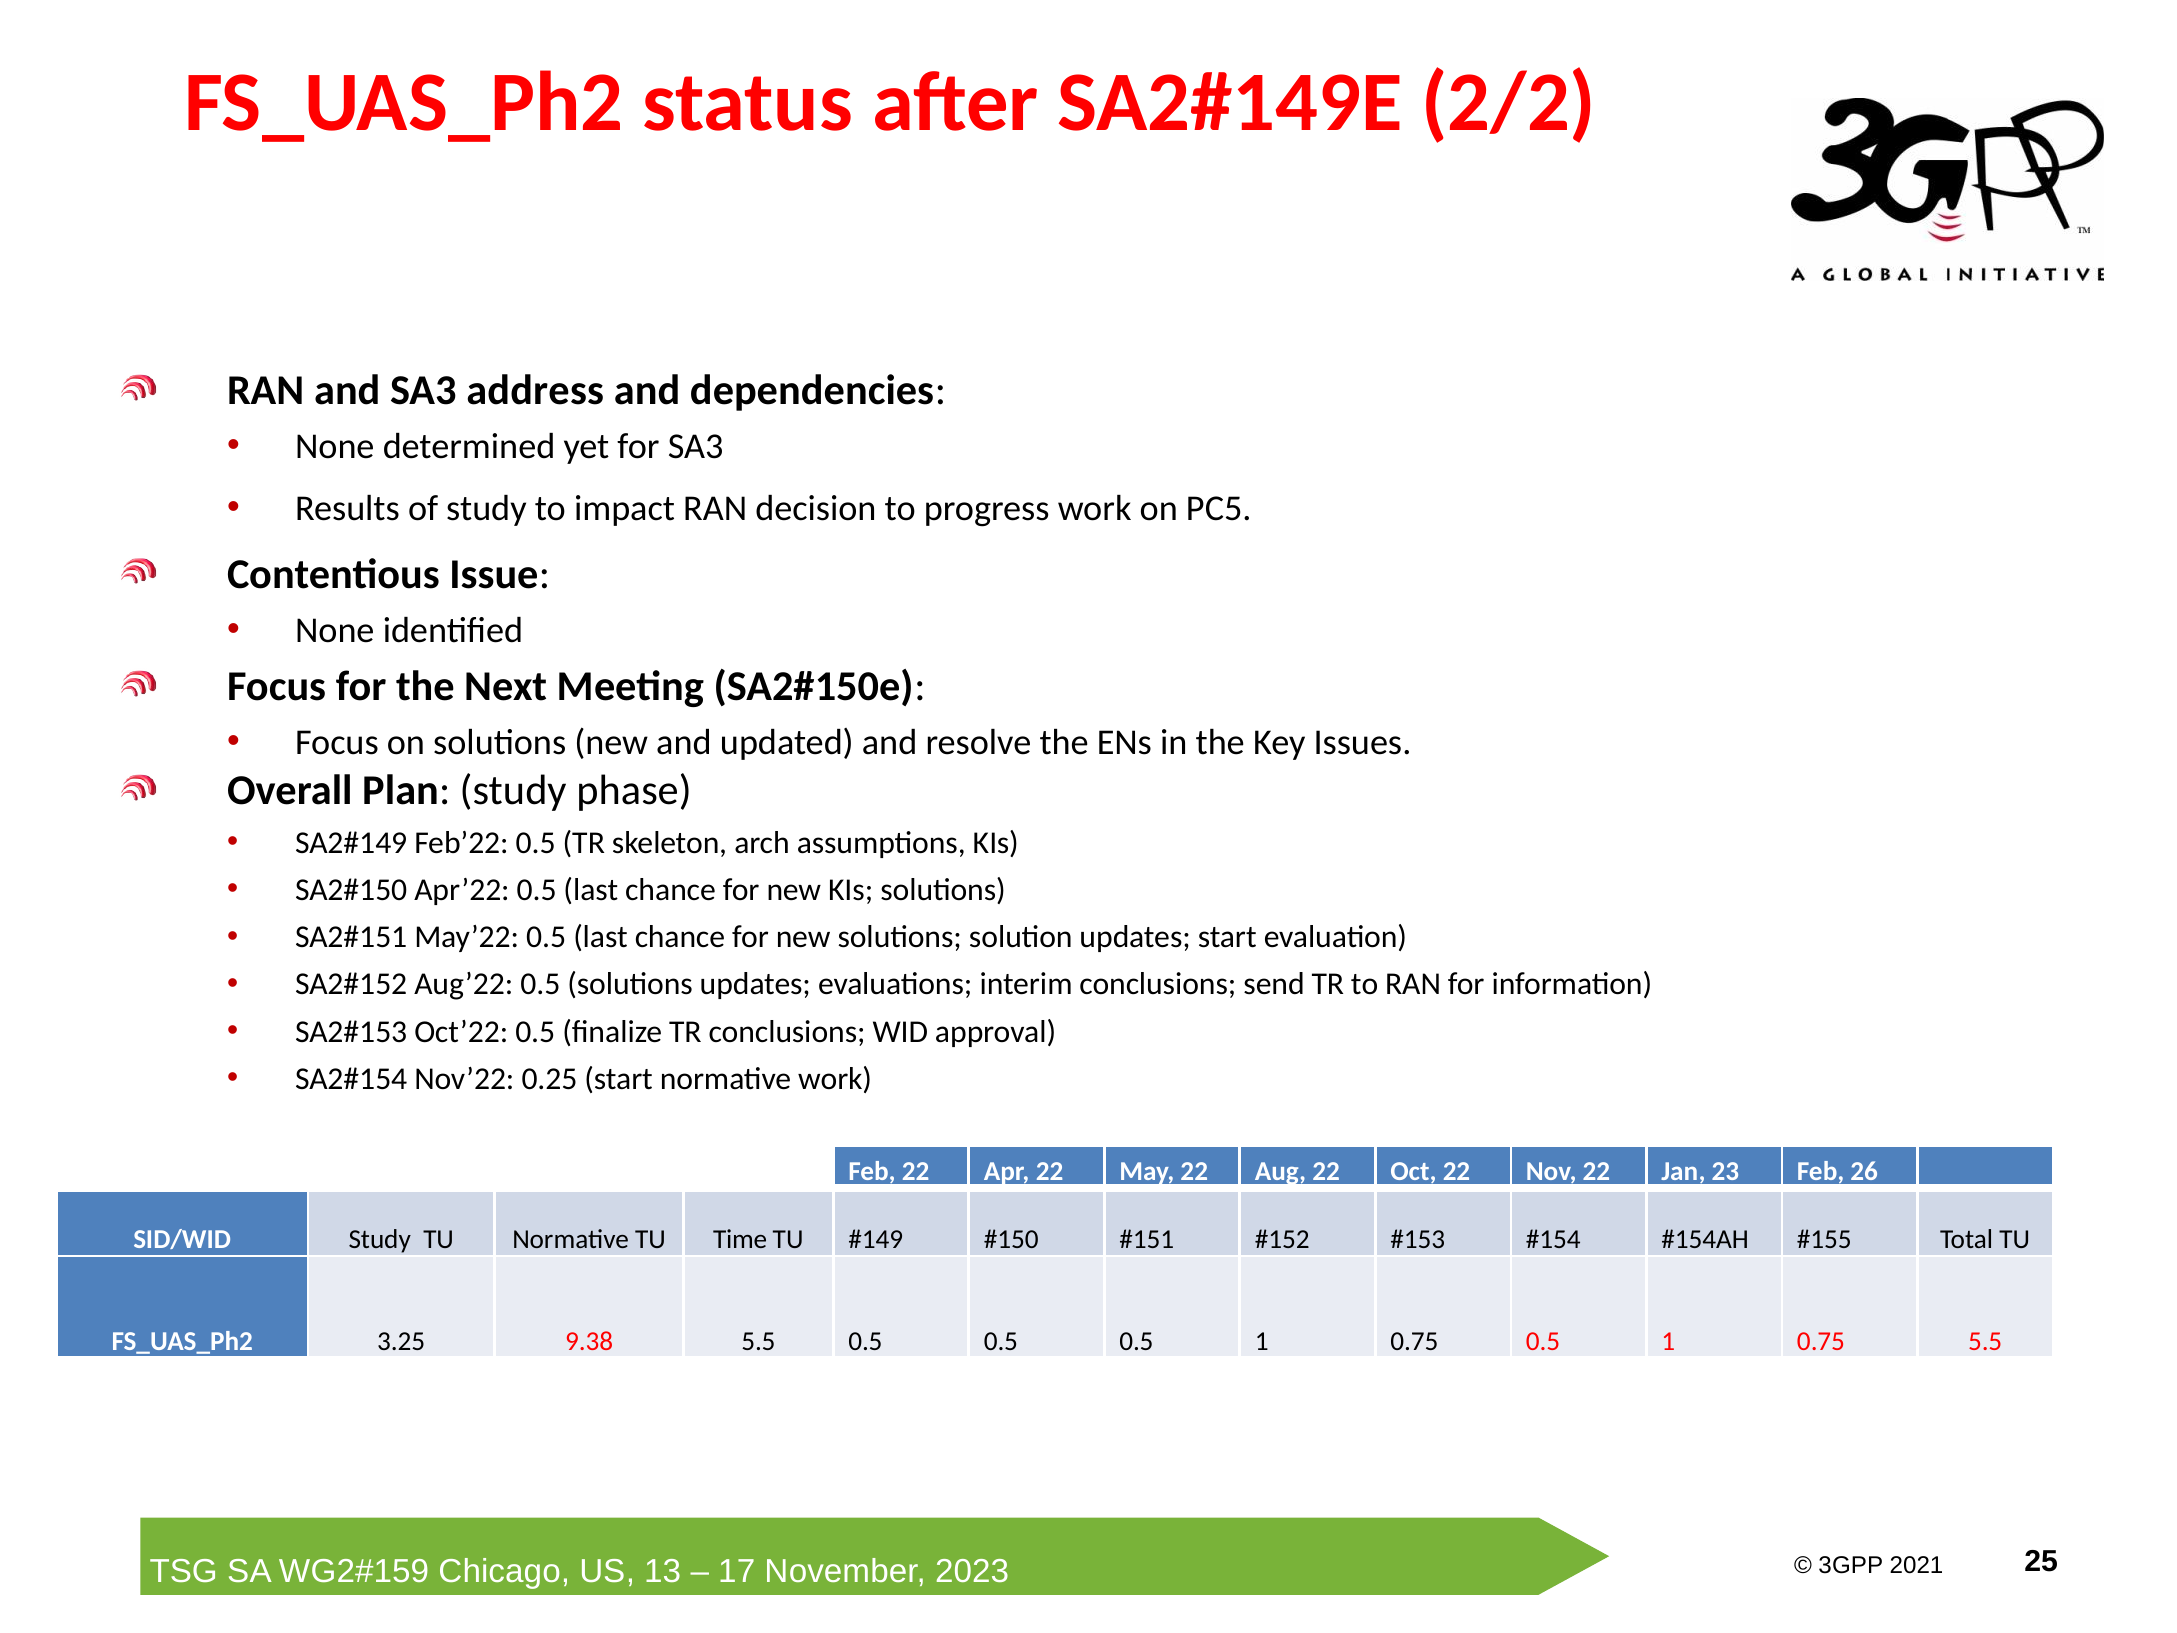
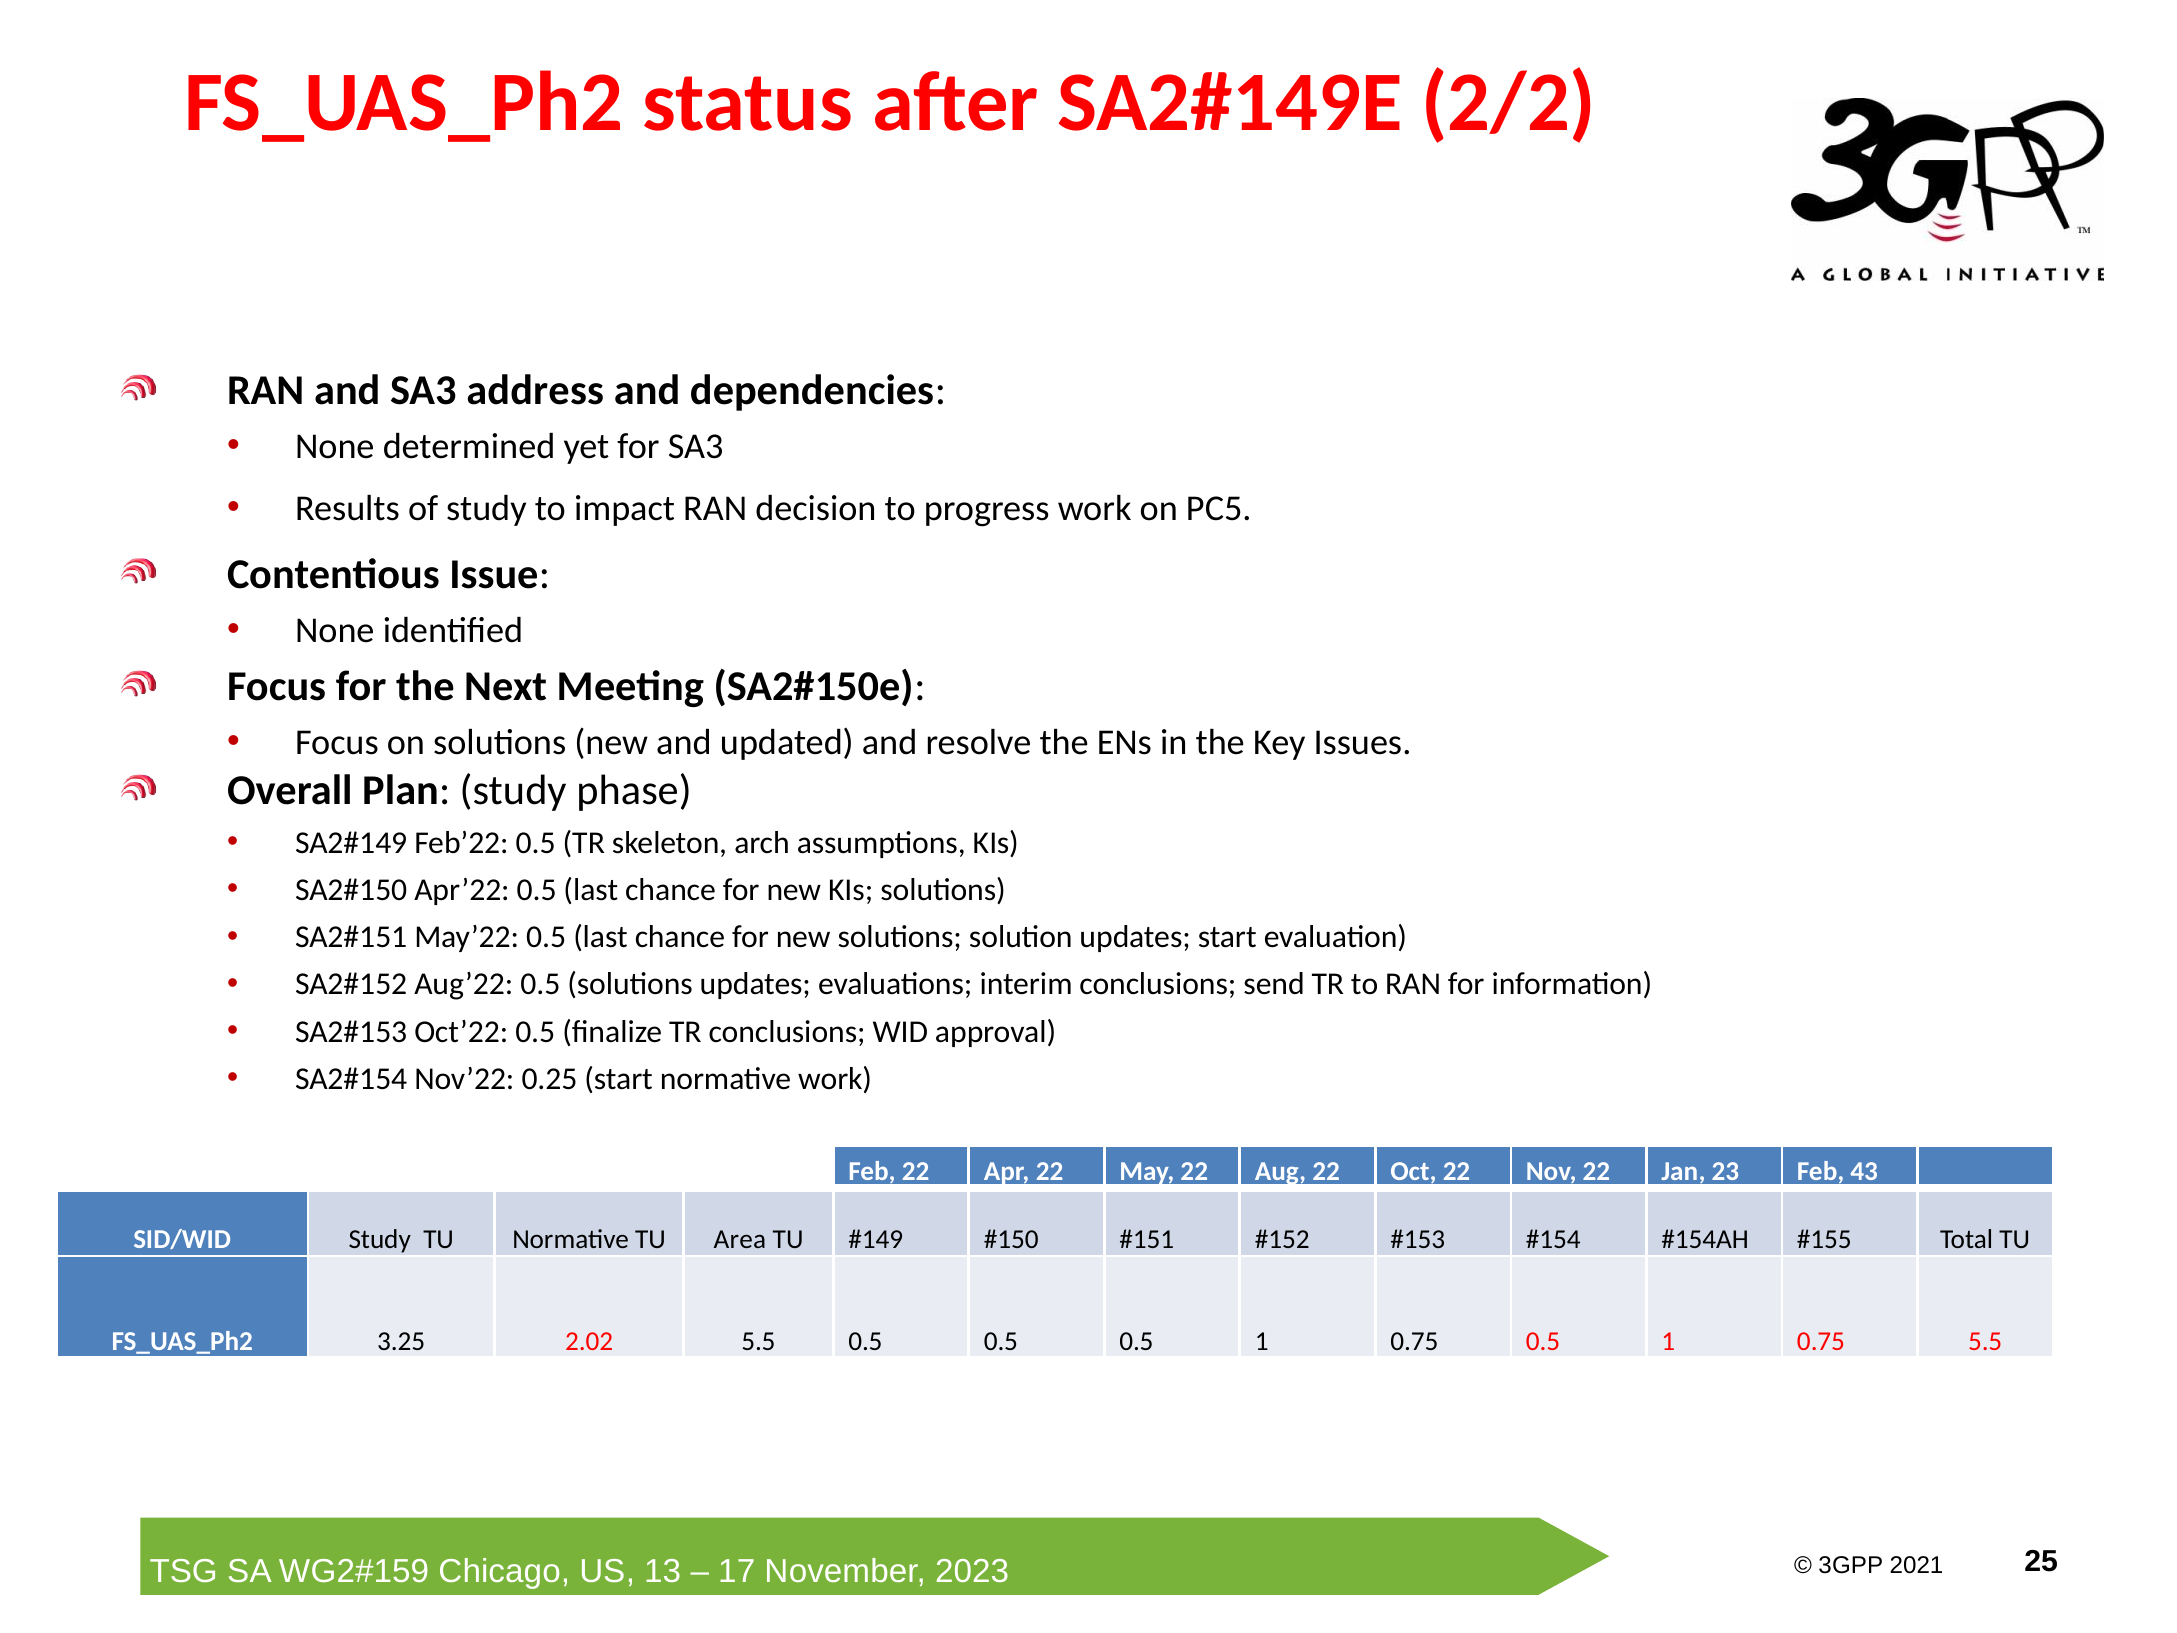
26: 26 -> 43
Time: Time -> Area
9.38: 9.38 -> 2.02
